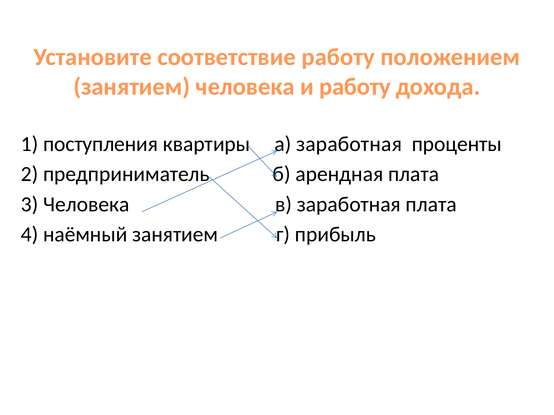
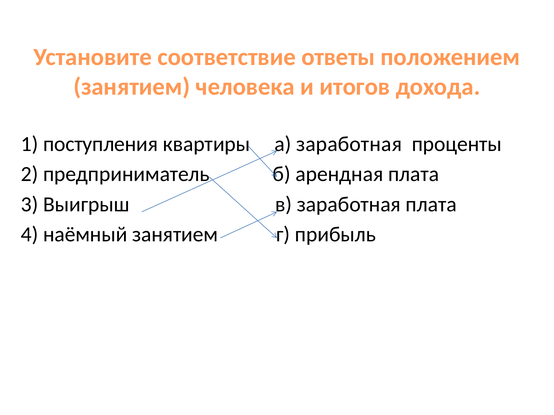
соответствие работу: работу -> ответы
и работу: работу -> итогов
3 Человека: Человека -> Выигрыш
